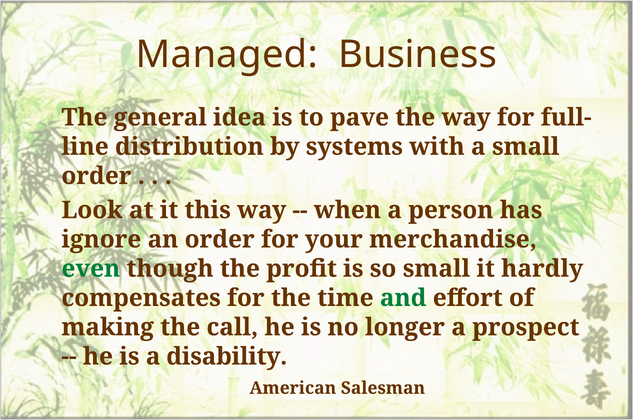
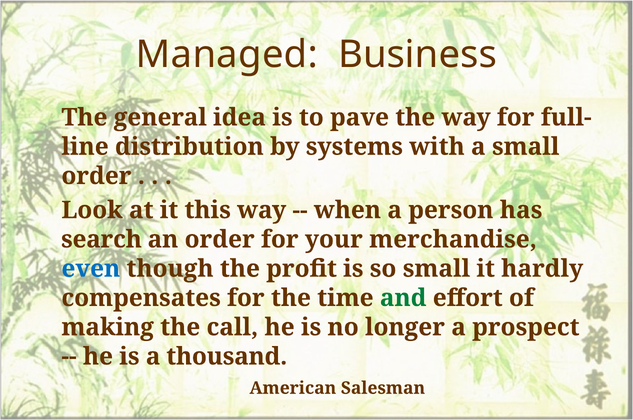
ignore: ignore -> search
even colour: green -> blue
disability: disability -> thousand
